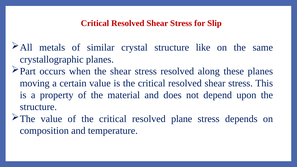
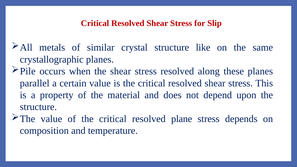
Part: Part -> Pile
moving: moving -> parallel
